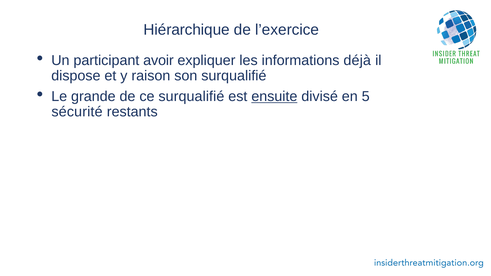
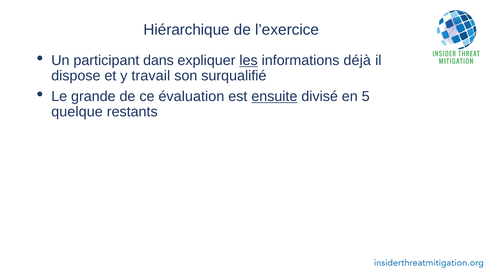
avoir: avoir -> dans
les underline: none -> present
raison: raison -> travail
ce surqualifié: surqualifié -> évaluation
sécurité: sécurité -> quelque
